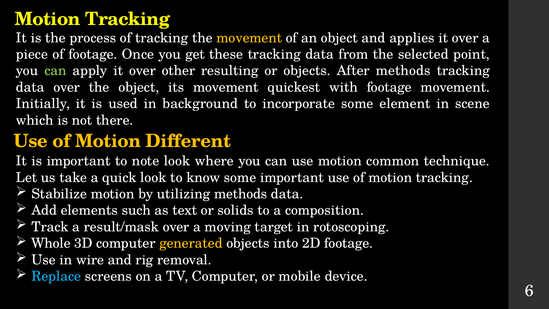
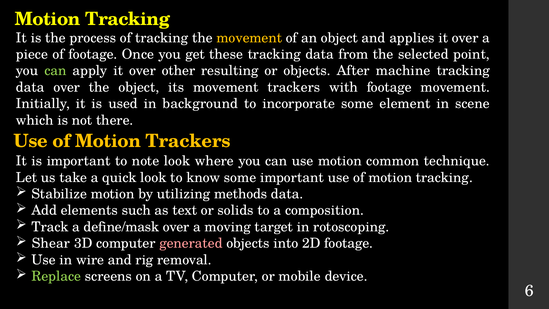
After methods: methods -> machine
movement quickest: quickest -> trackers
Motion Different: Different -> Trackers
result/mask: result/mask -> define/mask
Whole: Whole -> Shear
generated colour: yellow -> pink
Replace colour: light blue -> light green
